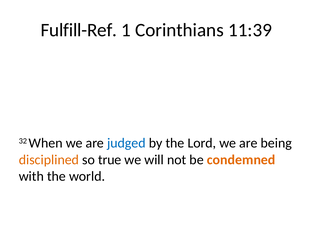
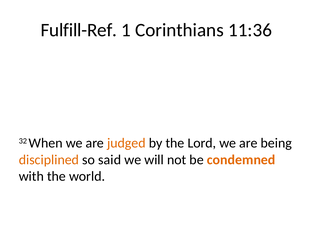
11:39: 11:39 -> 11:36
judged colour: blue -> orange
true: true -> said
